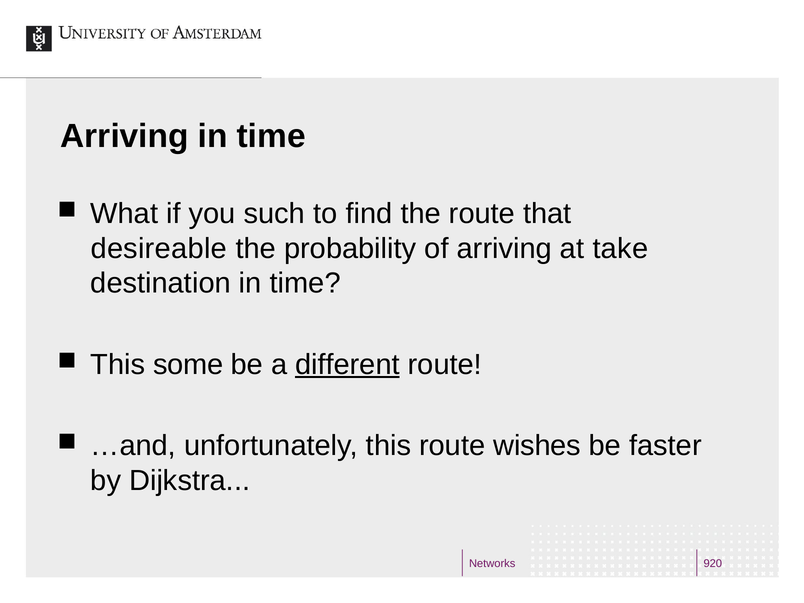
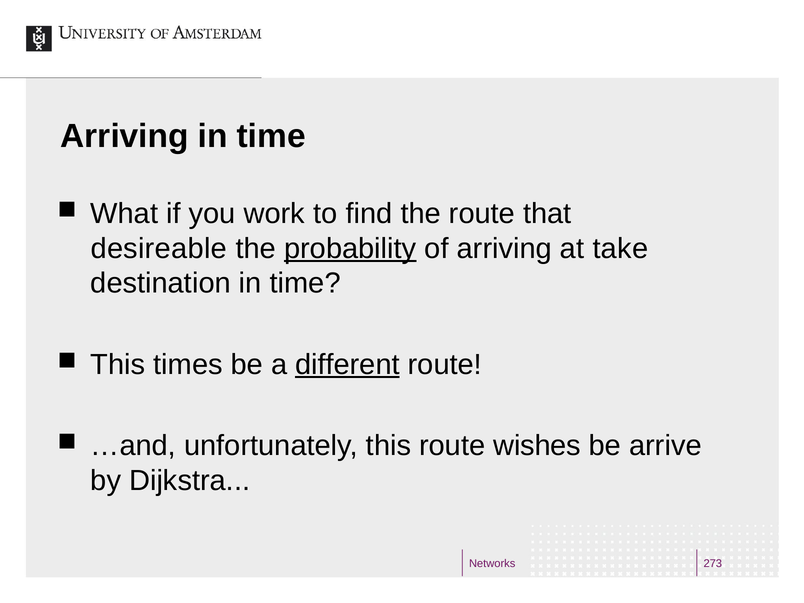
such: such -> work
probability underline: none -> present
some: some -> times
faster: faster -> arrive
920: 920 -> 273
